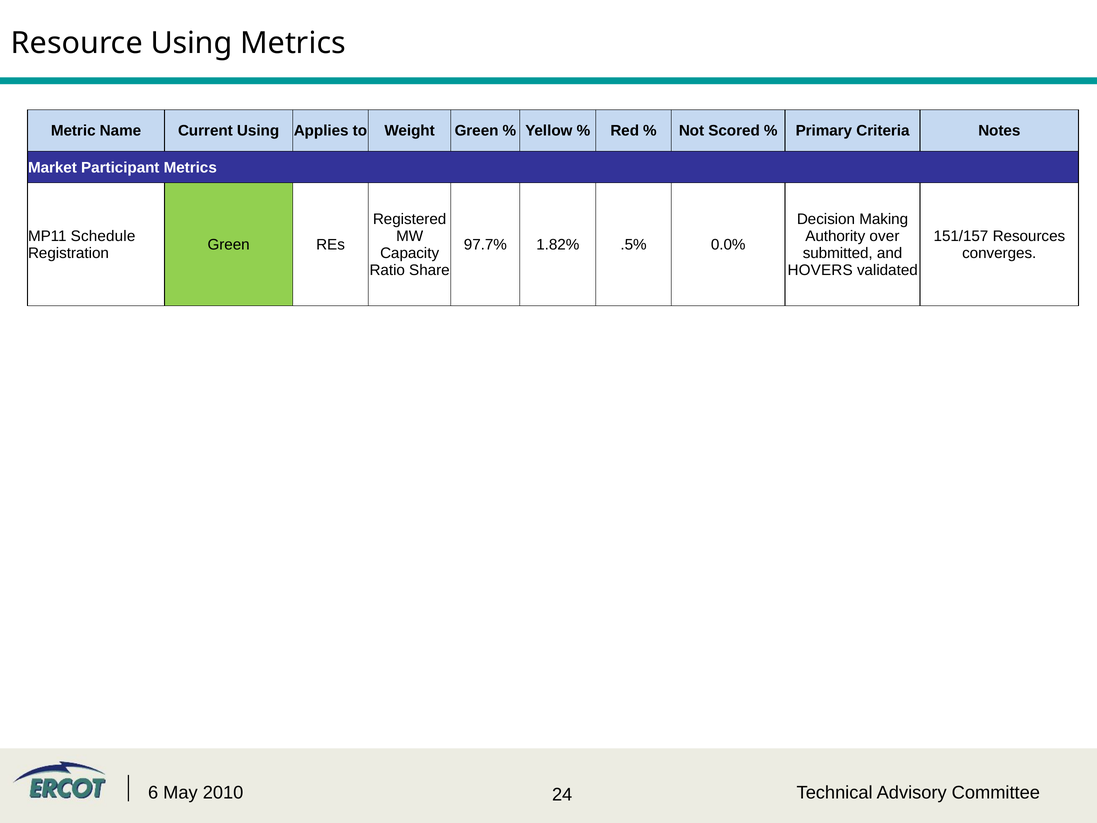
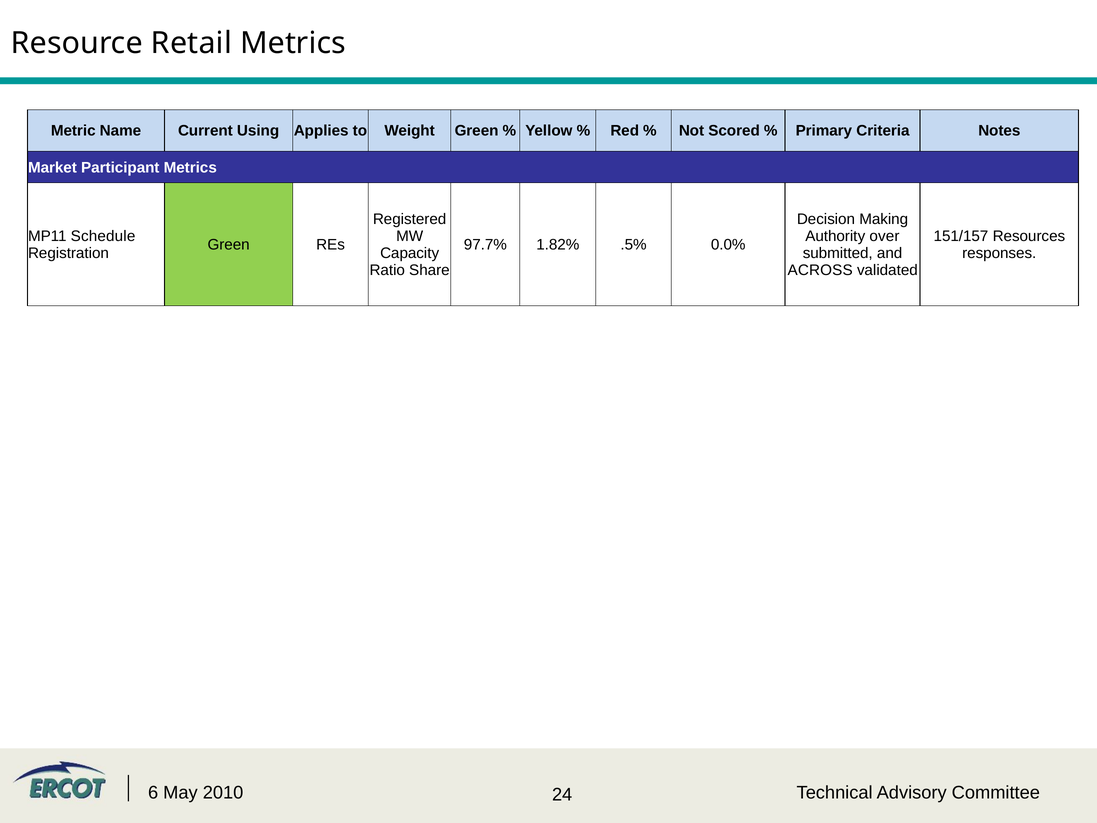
Resource Using: Using -> Retail
converges: converges -> responses
HOVERS: HOVERS -> ACROSS
